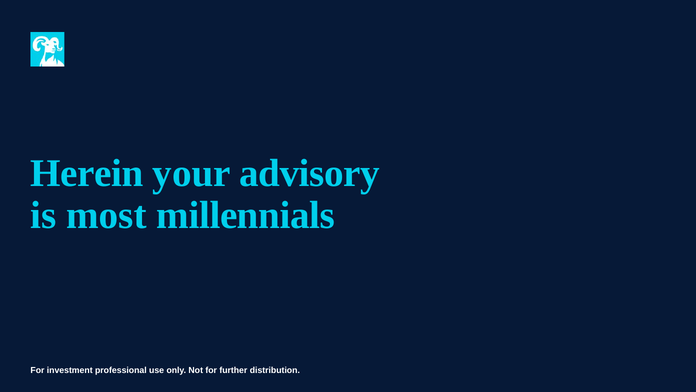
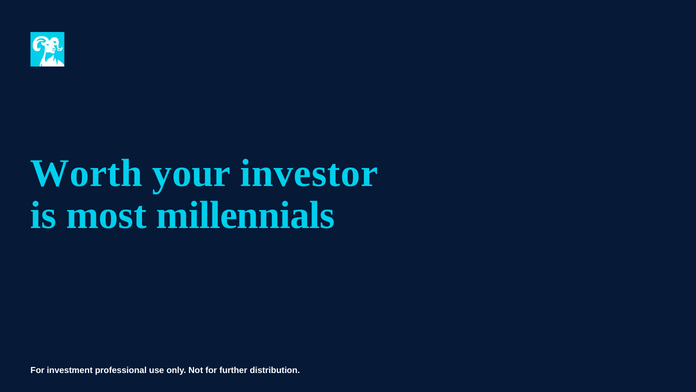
Herein: Herein -> Worth
advisory: advisory -> investor
